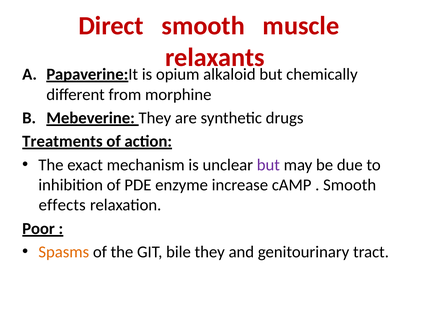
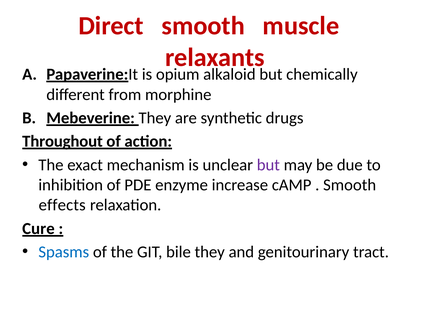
Treatments: Treatments -> Throughout
Poor: Poor -> Cure
Spasms colour: orange -> blue
